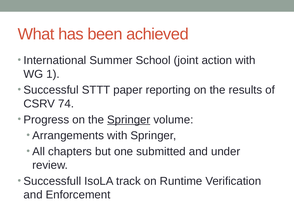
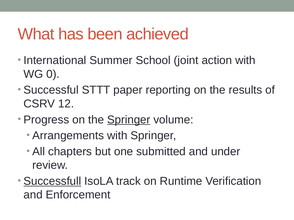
1: 1 -> 0
74: 74 -> 12
Successfull underline: none -> present
